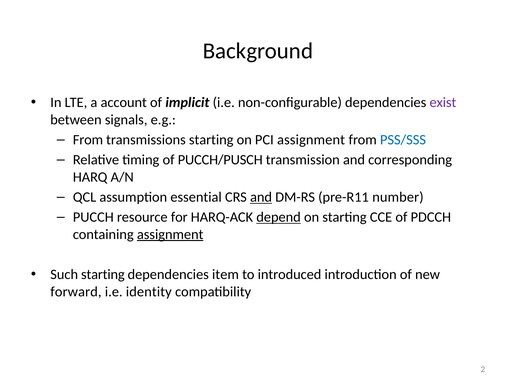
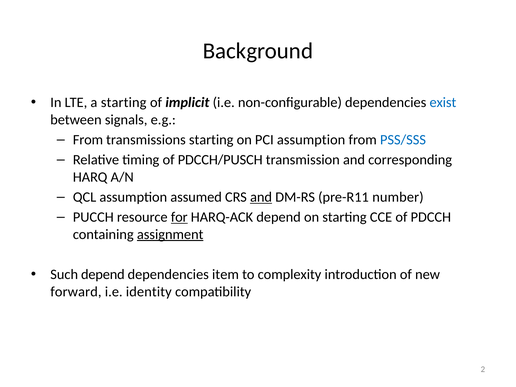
a account: account -> starting
exist colour: purple -> blue
PCI assignment: assignment -> assumption
PUCCH/PUSCH: PUCCH/PUSCH -> PDCCH/PUSCH
essential: essential -> assumed
for underline: none -> present
depend at (279, 217) underline: present -> none
Such starting: starting -> depend
introduced: introduced -> complexity
